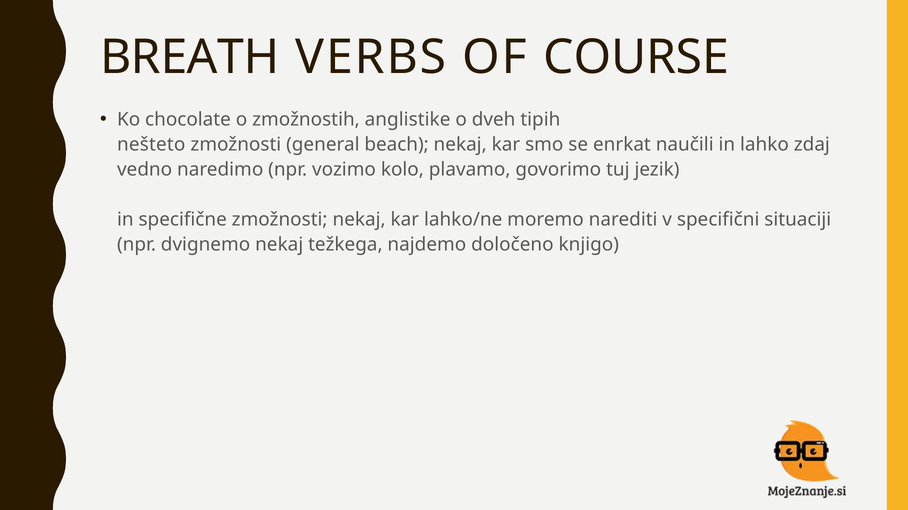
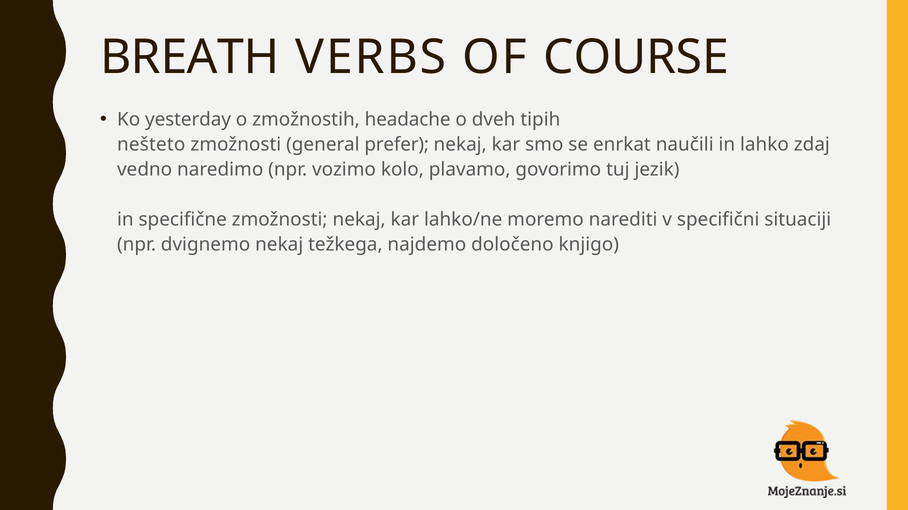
chocolate: chocolate -> yesterday
anglistike: anglistike -> headache
beach: beach -> prefer
